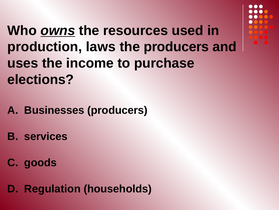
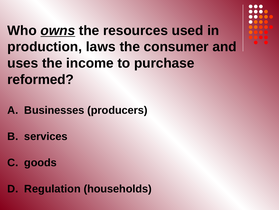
the producers: producers -> consumer
elections: elections -> reformed
